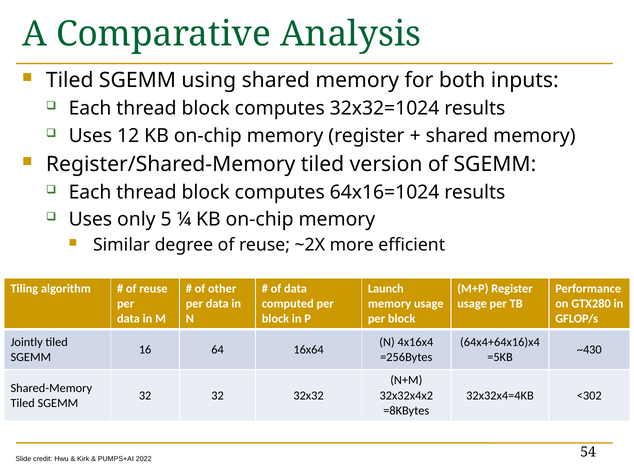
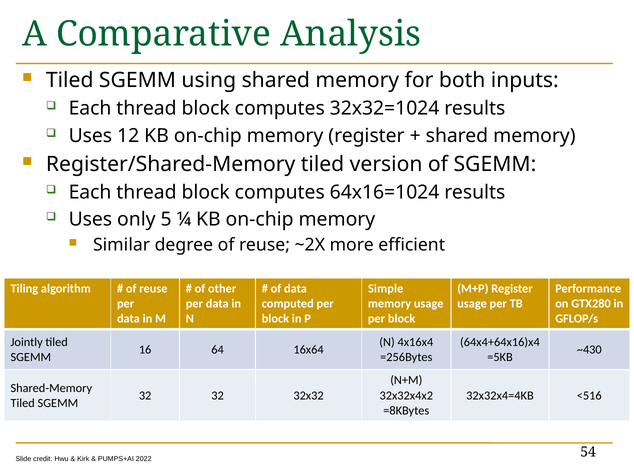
Launch: Launch -> Simple
<302: <302 -> <516
